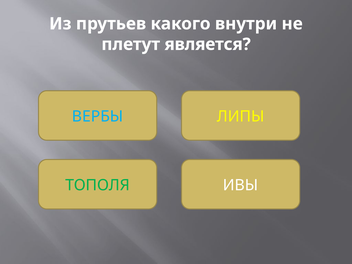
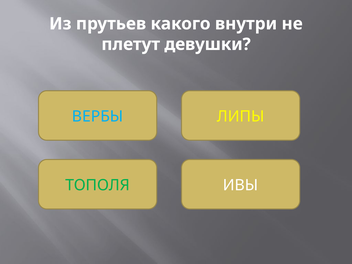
является: является -> девушки
